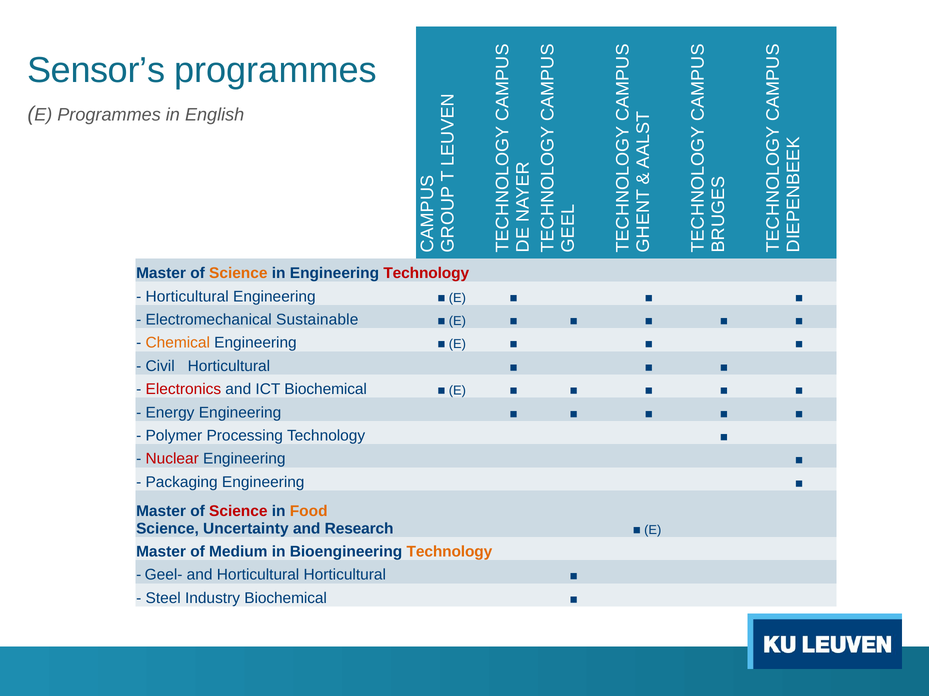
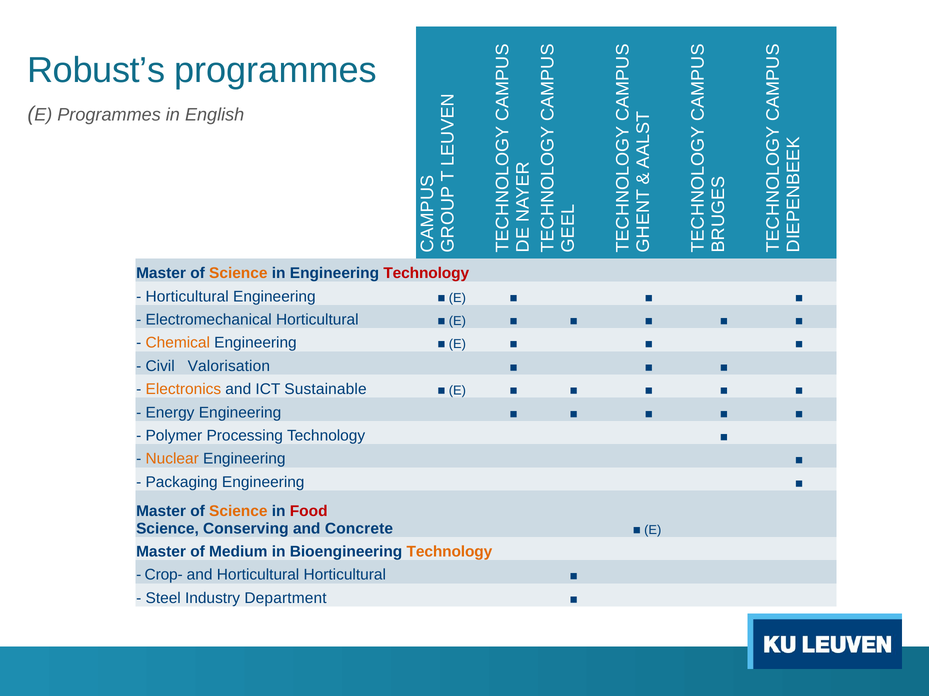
Sensor’s: Sensor’s -> Robust’s
Electromechanical Sustainable: Sustainable -> Horticultural
Civil Horticultural: Horticultural -> Valorisation
Electronics colour: red -> orange
ICT Biochemical: Biochemical -> Sustainable
Nuclear colour: red -> orange
Science at (238, 512) colour: red -> orange
Food colour: orange -> red
Uncertainty: Uncertainty -> Conserving
Research: Research -> Concrete
Geel-: Geel- -> Crop-
Industry Biochemical: Biochemical -> Department
